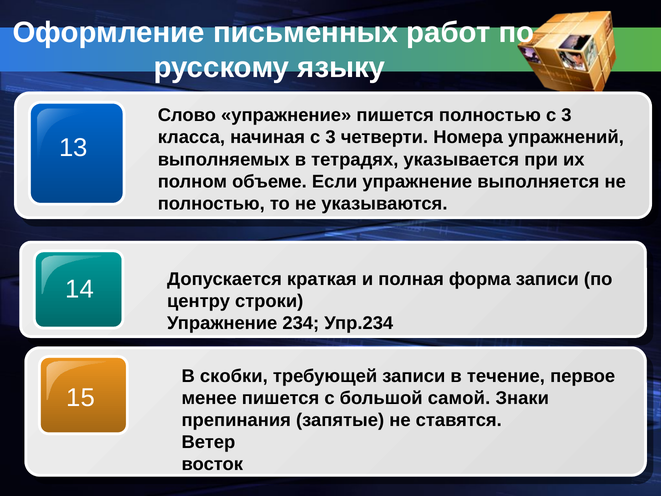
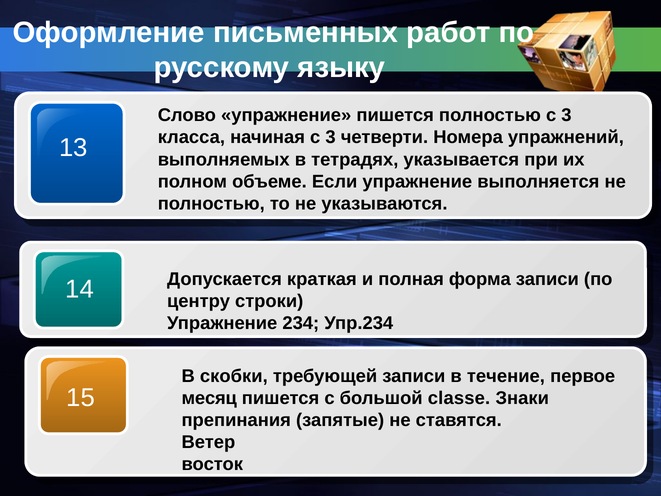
менее: менее -> месяц
самой: самой -> classe
